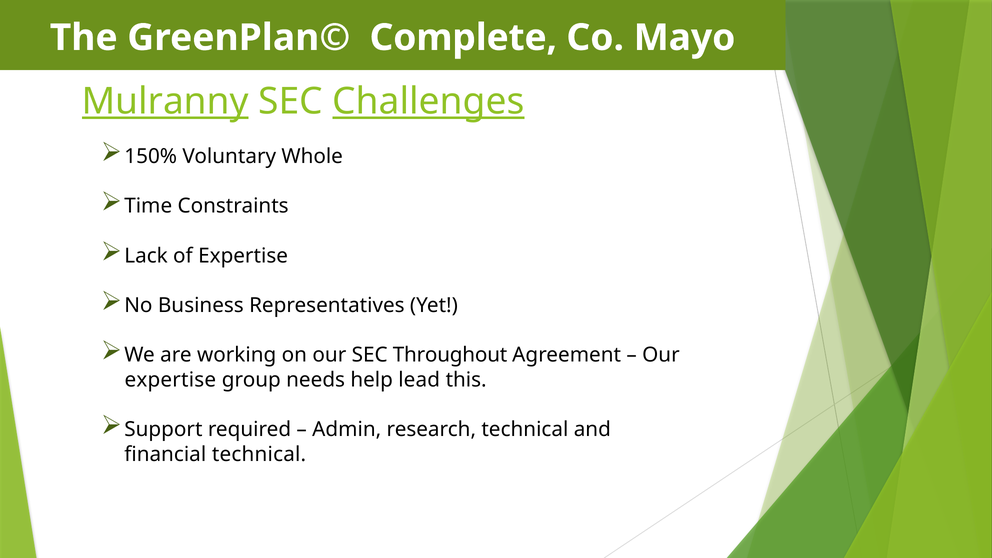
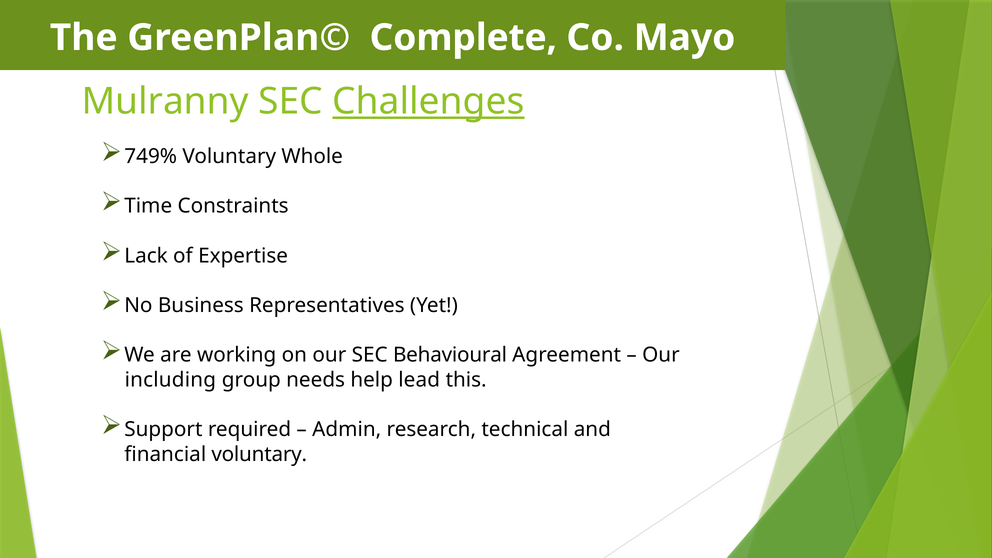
Mulranny underline: present -> none
150%: 150% -> 749%
Throughout: Throughout -> Behavioural
expertise at (170, 380): expertise -> including
financial technical: technical -> voluntary
